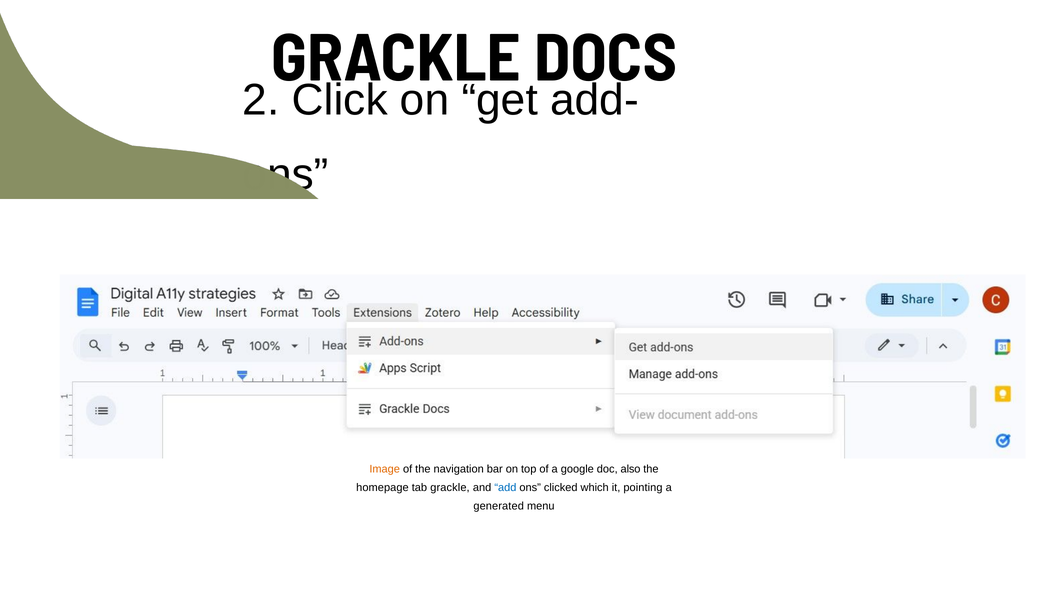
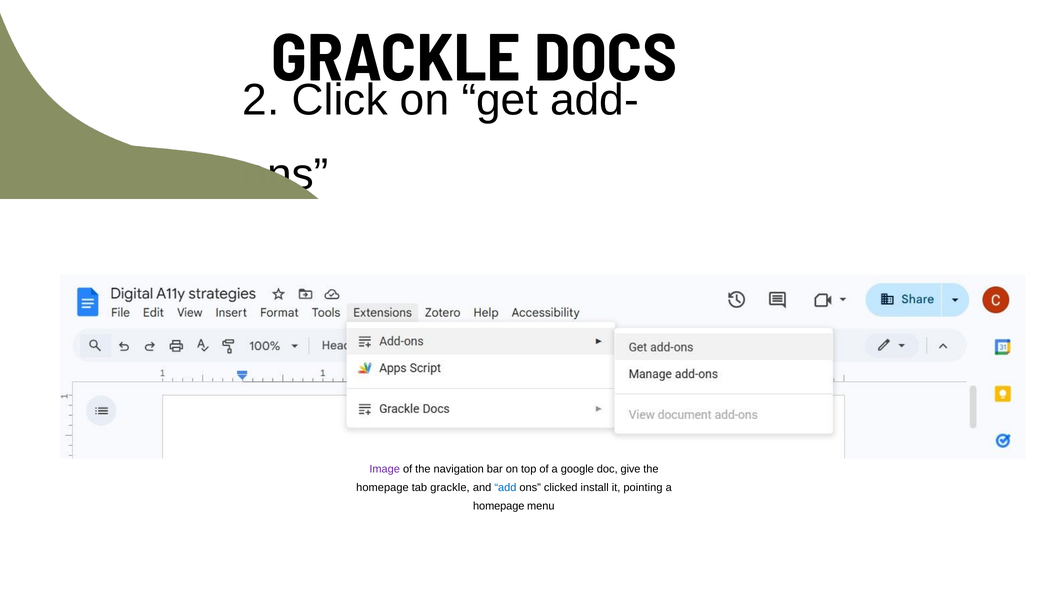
Image colour: orange -> purple
also: also -> give
which: which -> install
generated at (499, 506): generated -> homepage
